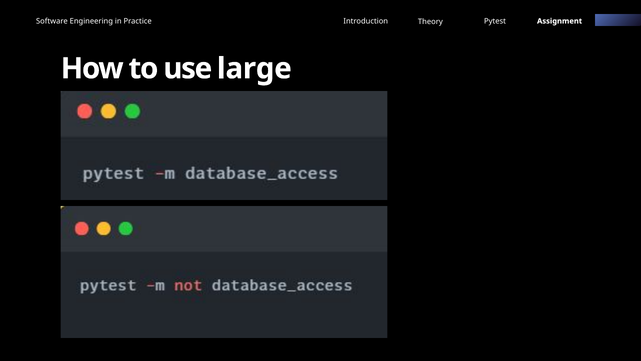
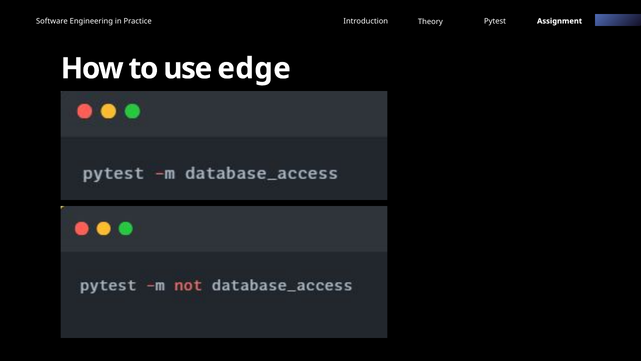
large: large -> edge
